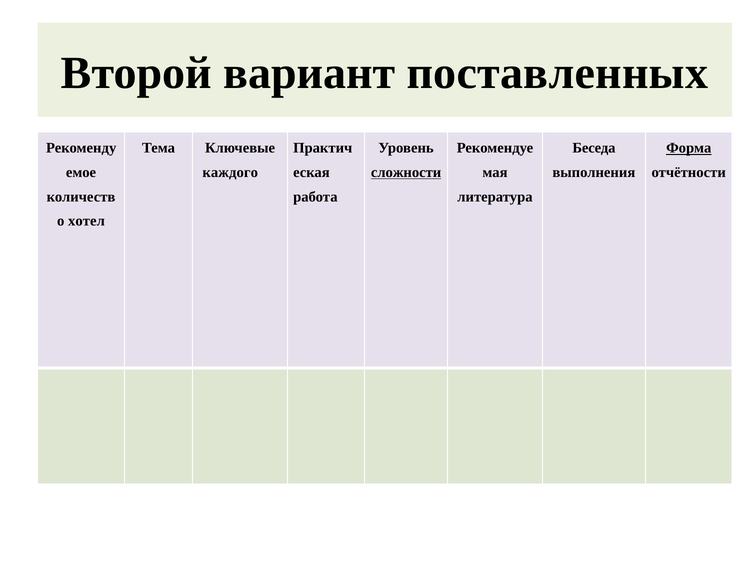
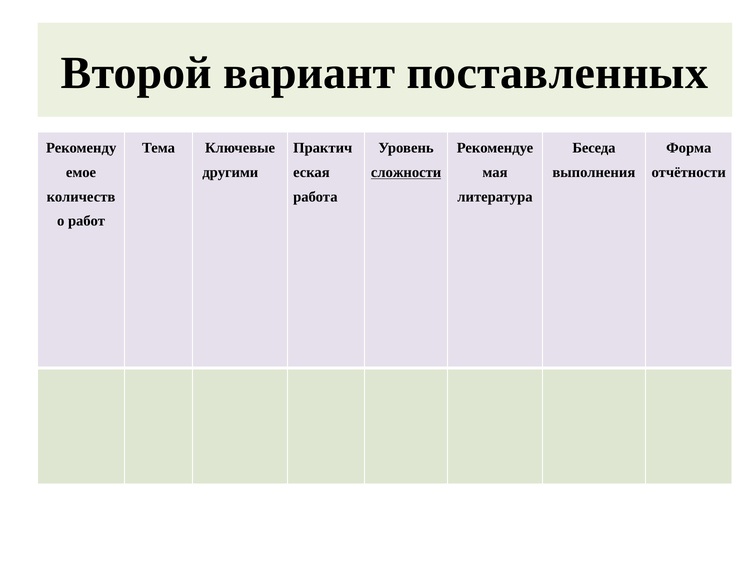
Форма underline: present -> none
каждого: каждого -> другими
хотел: хотел -> работ
